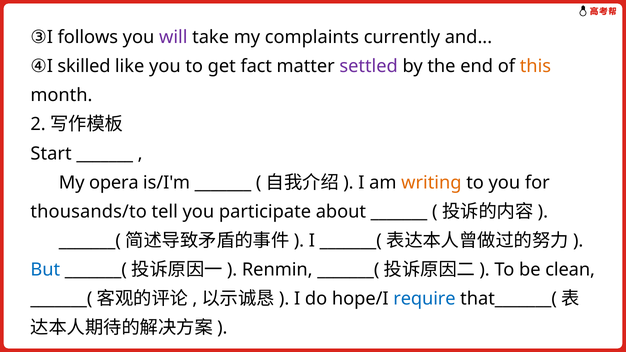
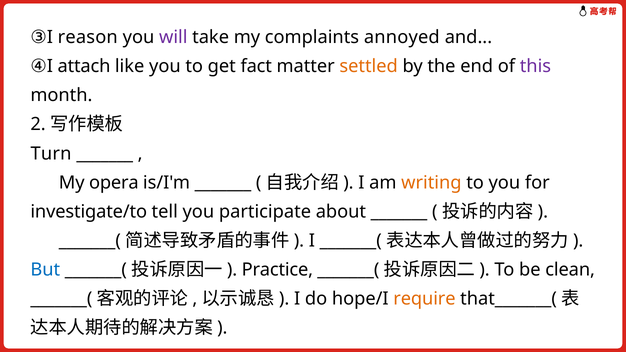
follows: follows -> reason
currently: currently -> annoyed
skilled: skilled -> attach
settled colour: purple -> orange
this colour: orange -> purple
Start: Start -> Turn
thousands/to: thousands/to -> investigate/to
Renmin: Renmin -> Practice
require colour: blue -> orange
